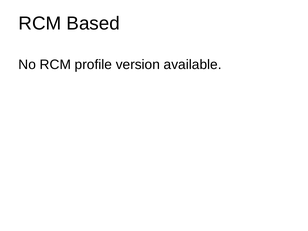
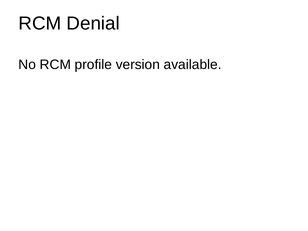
Based: Based -> Denial
